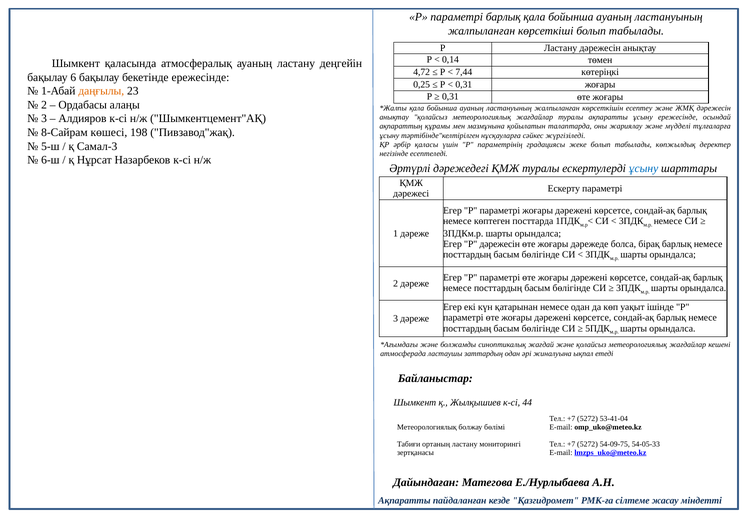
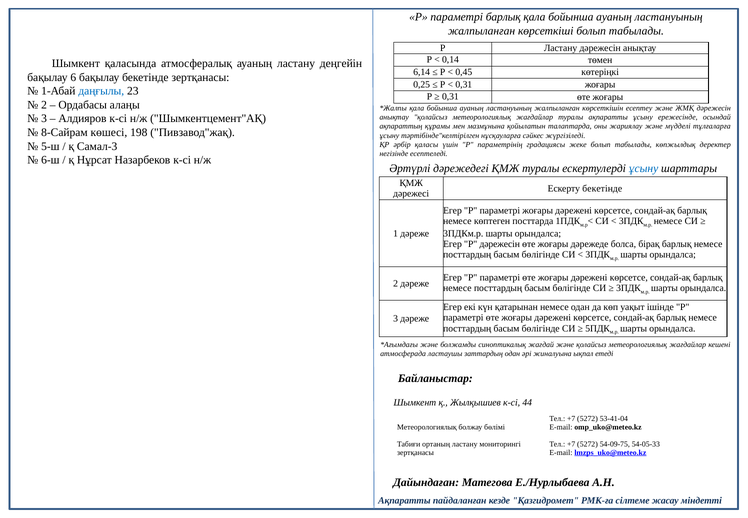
4,72: 4,72 -> 6,14
7,44: 7,44 -> 0,45
бекетінде ережесінде: ережесінде -> зертқанасы
даңғылы colour: orange -> blue
Ескерту параметрі: параметрі -> бекетінде
